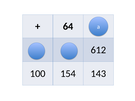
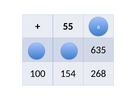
64: 64 -> 55
612: 612 -> 635
143: 143 -> 268
